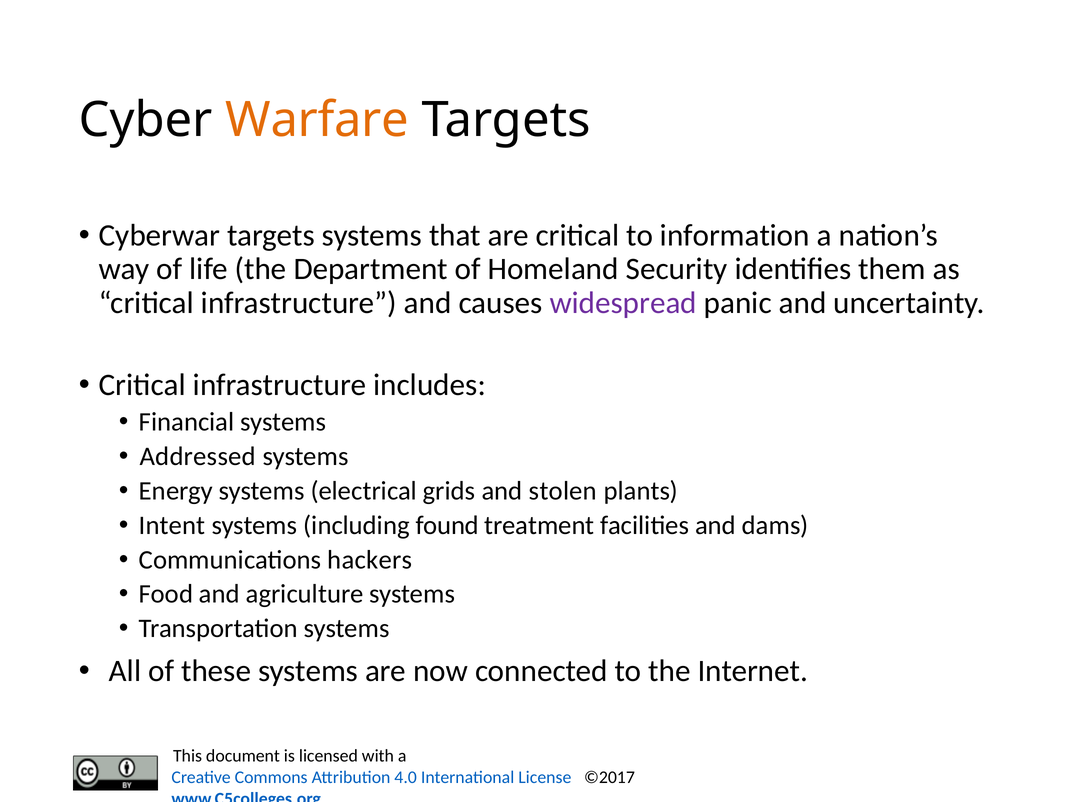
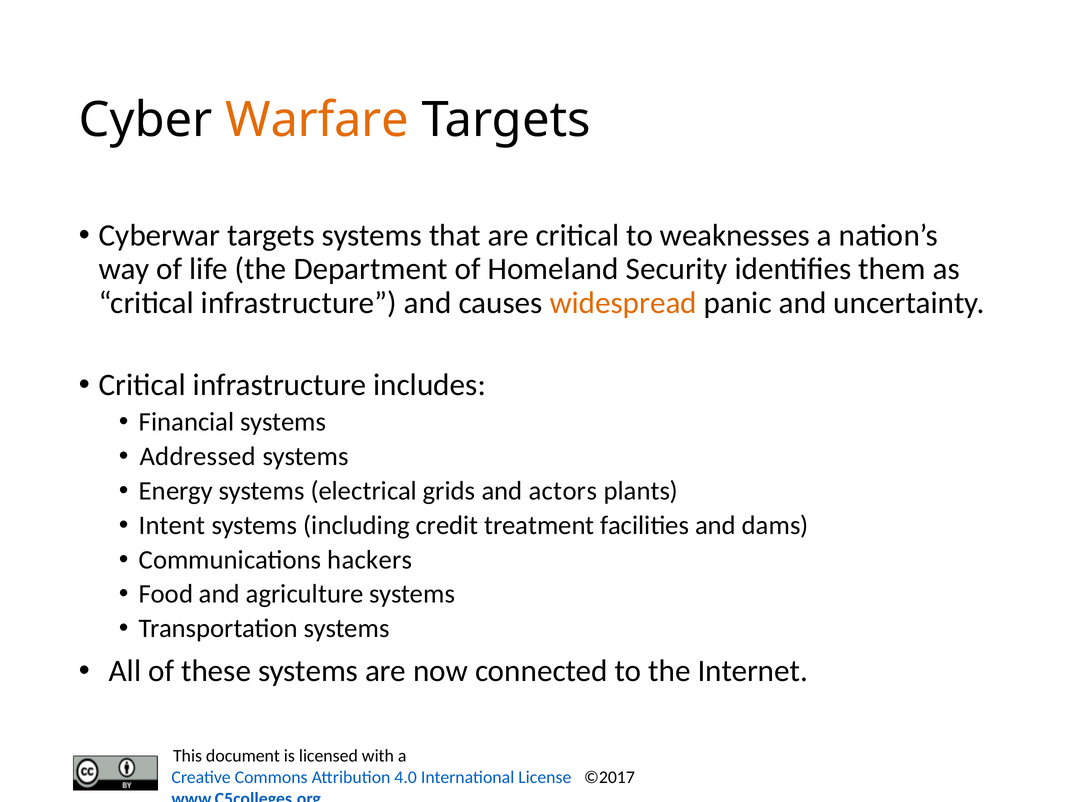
information: information -> weaknesses
widespread colour: purple -> orange
stolen: stolen -> actors
found: found -> credit
